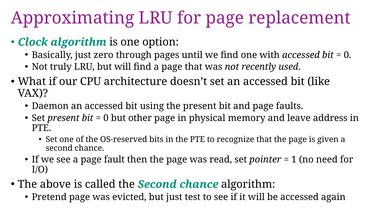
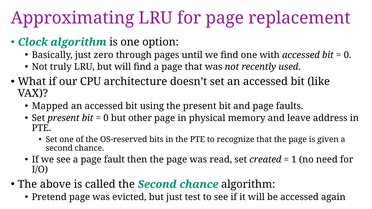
Daemon: Daemon -> Mapped
pointer: pointer -> created
